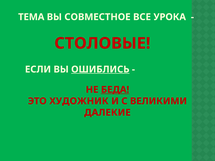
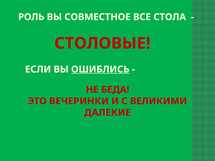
ТЕМА: ТЕМА -> РОЛЬ
УРОКА: УРОКА -> СТОЛА
БЕДА underline: present -> none
ХУДОЖНИК: ХУДОЖНИК -> ВЕЧЕРИНКИ
